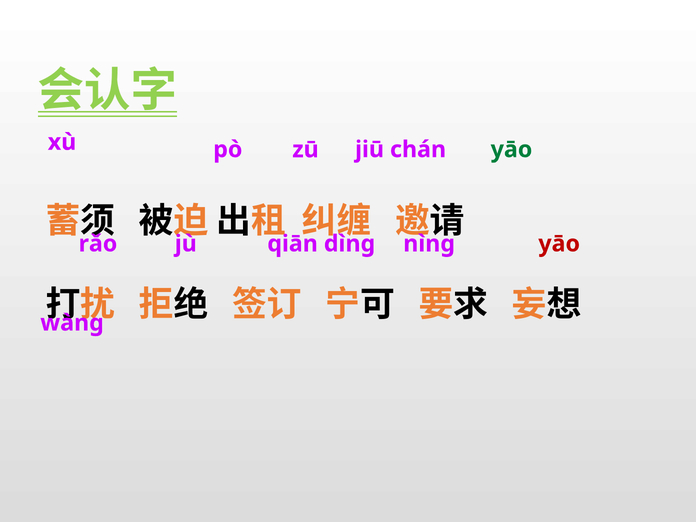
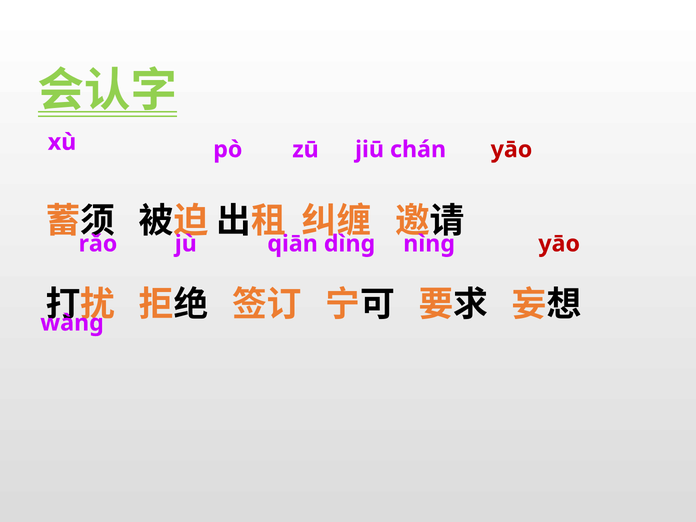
yāo at (512, 149) colour: green -> red
